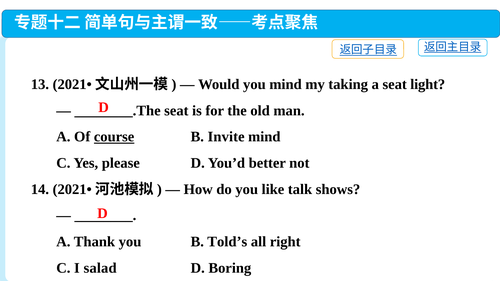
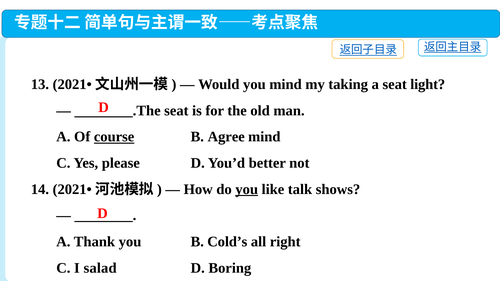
Invite: Invite -> Agree
you at (247, 189) underline: none -> present
Told’s: Told’s -> Cold’s
